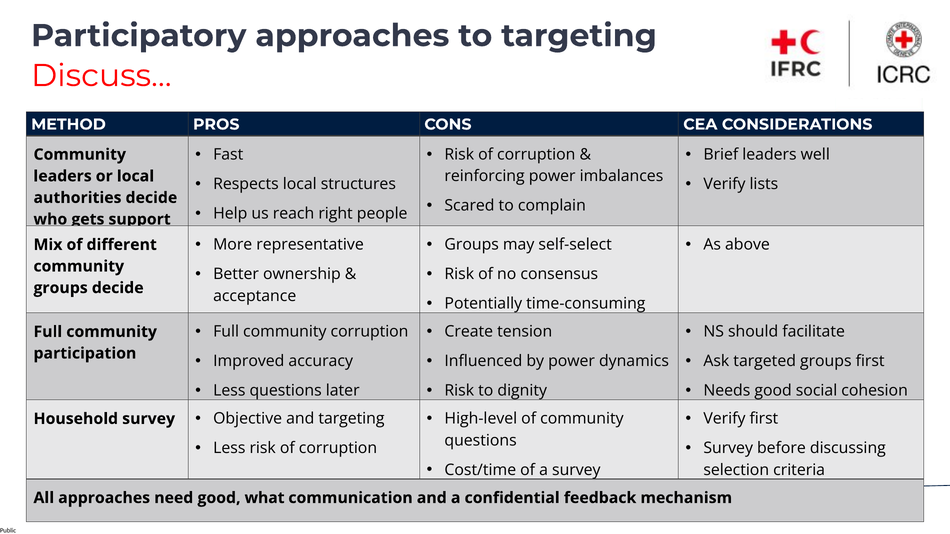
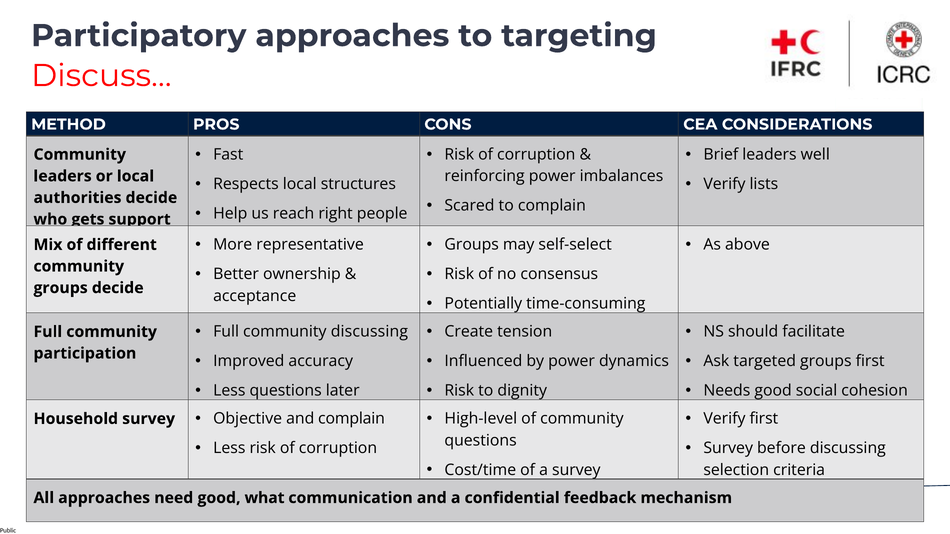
community corruption: corruption -> discussing
and targeting: targeting -> complain
